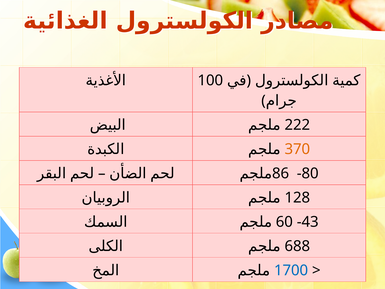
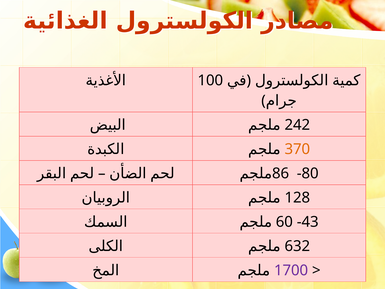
222: 222 -> 242
688: 688 -> 632
1700 colour: blue -> purple
